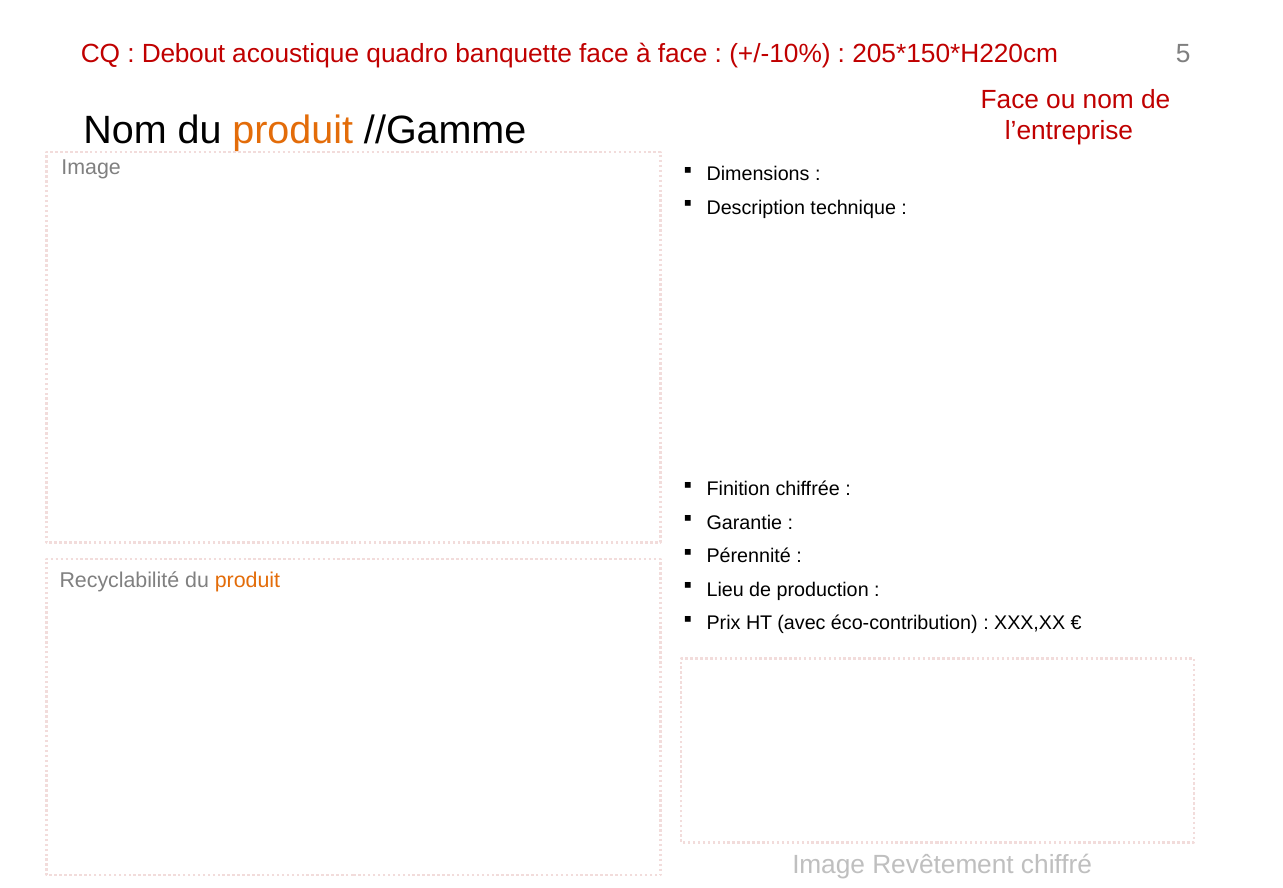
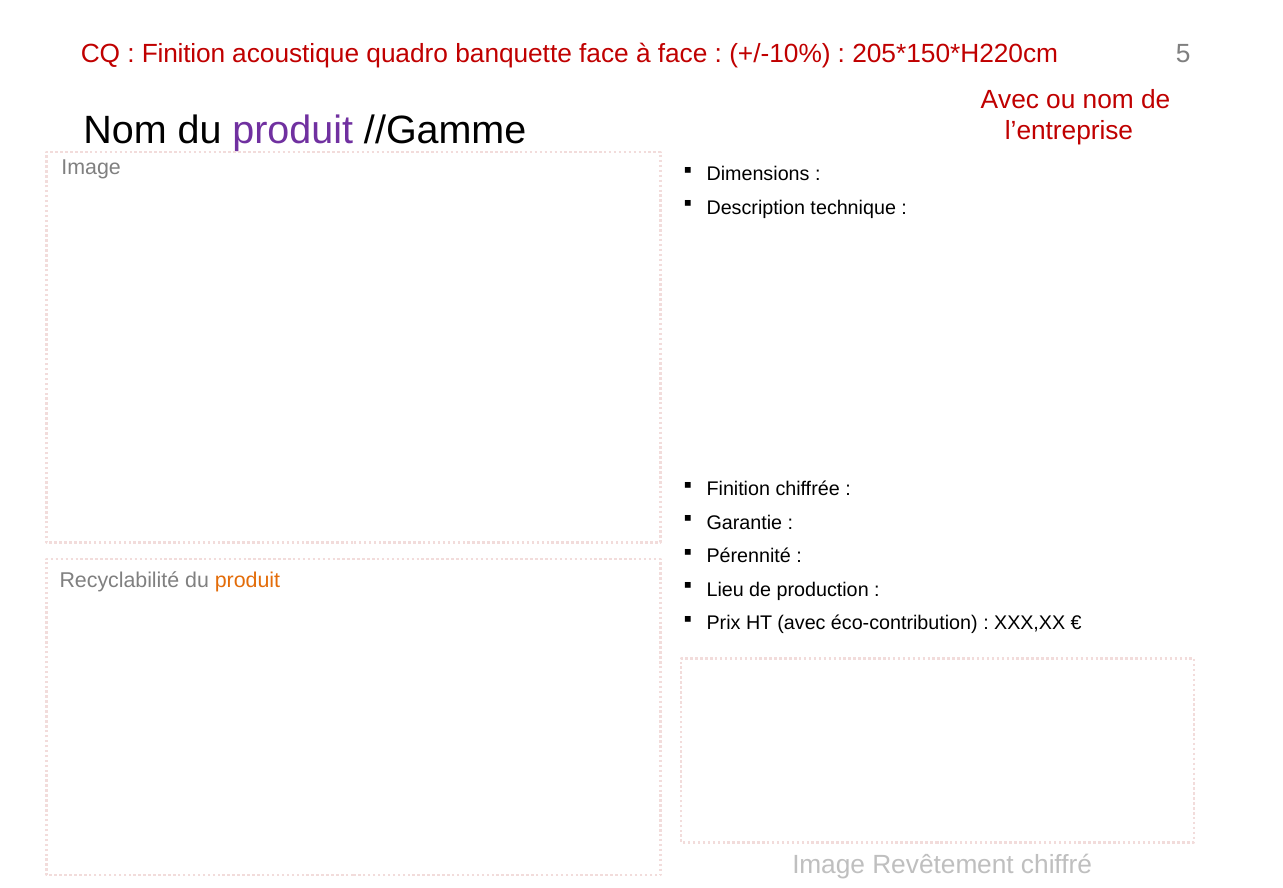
Debout at (184, 54): Debout -> Finition
Face at (1010, 100): Face -> Avec
produit at (293, 130) colour: orange -> purple
